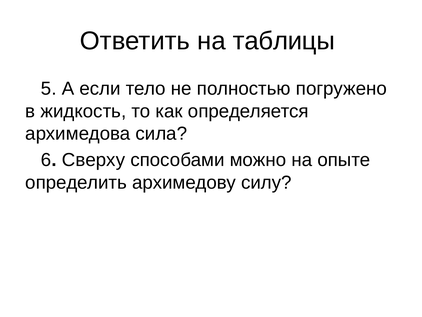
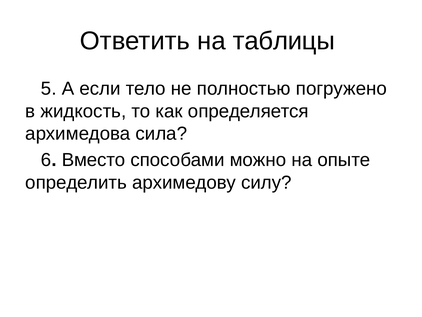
Сверху: Сверху -> Вместо
